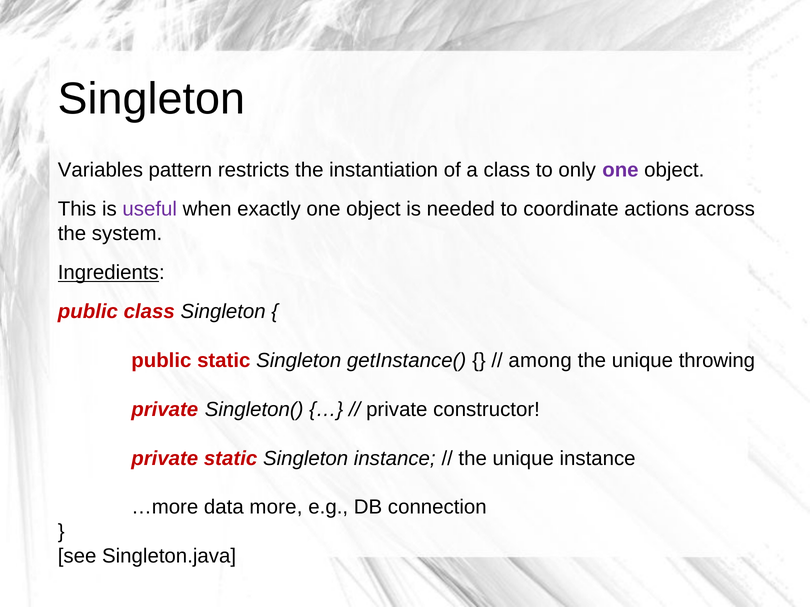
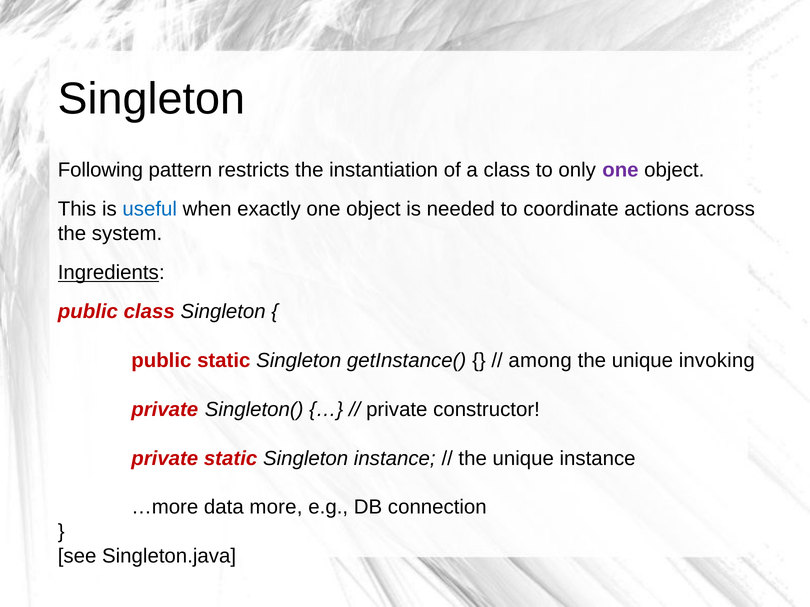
Variables: Variables -> Following
useful colour: purple -> blue
throwing: throwing -> invoking
